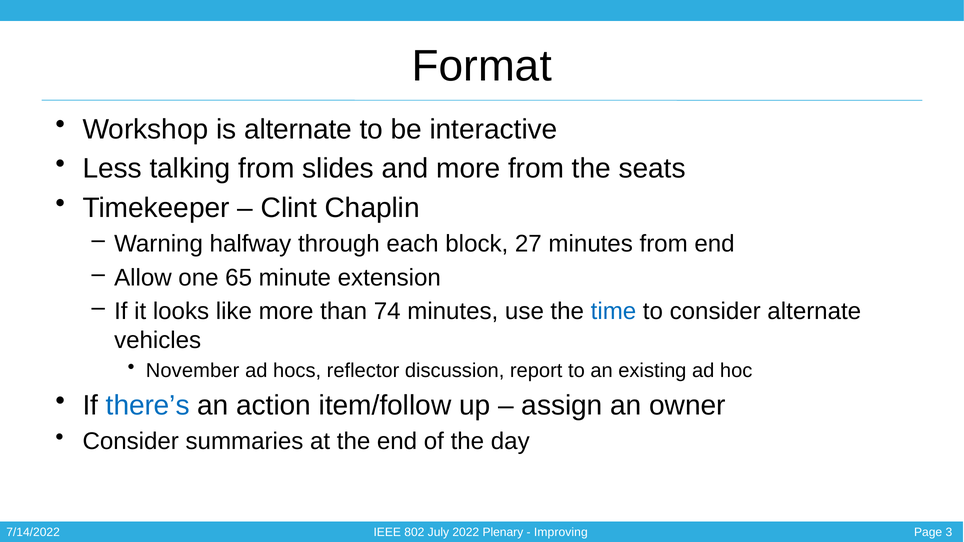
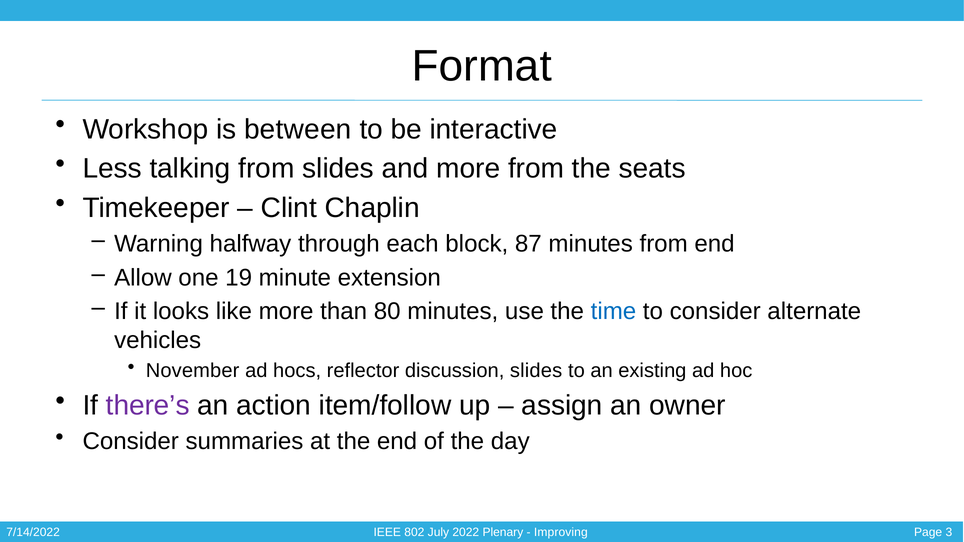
is alternate: alternate -> between
27: 27 -> 87
65: 65 -> 19
74: 74 -> 80
discussion report: report -> slides
there’s colour: blue -> purple
